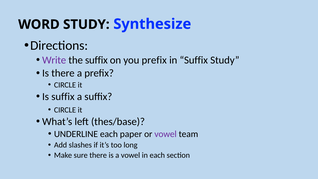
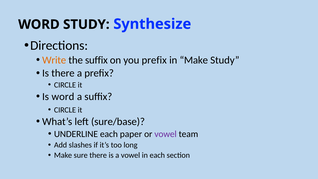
Write colour: purple -> orange
in Suffix: Suffix -> Make
Is suffix: suffix -> word
thes/base: thes/base -> sure/base
